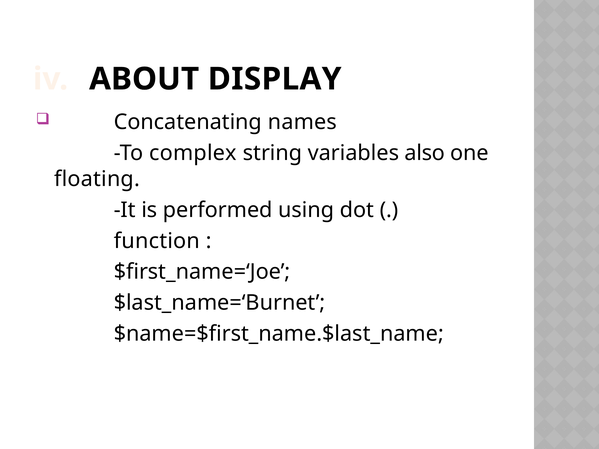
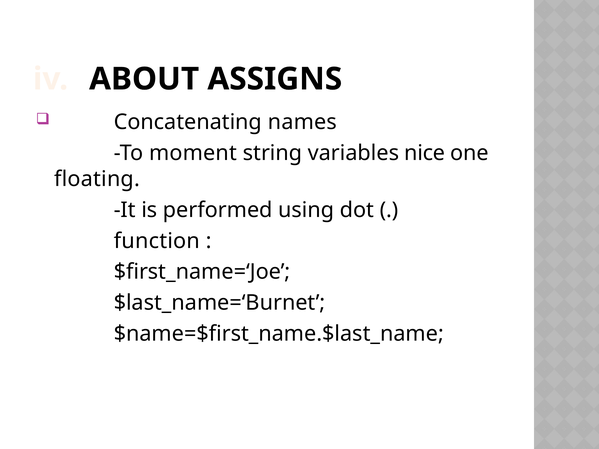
DISPLAY: DISPLAY -> ASSIGNS
complex: complex -> moment
also: also -> nice
